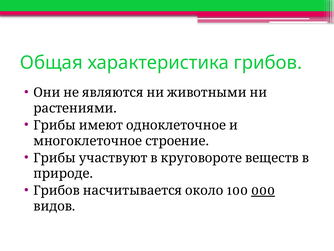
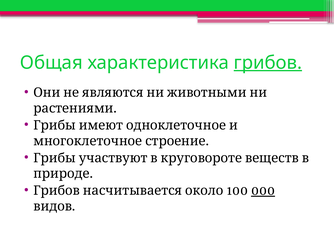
грибов underline: none -> present
